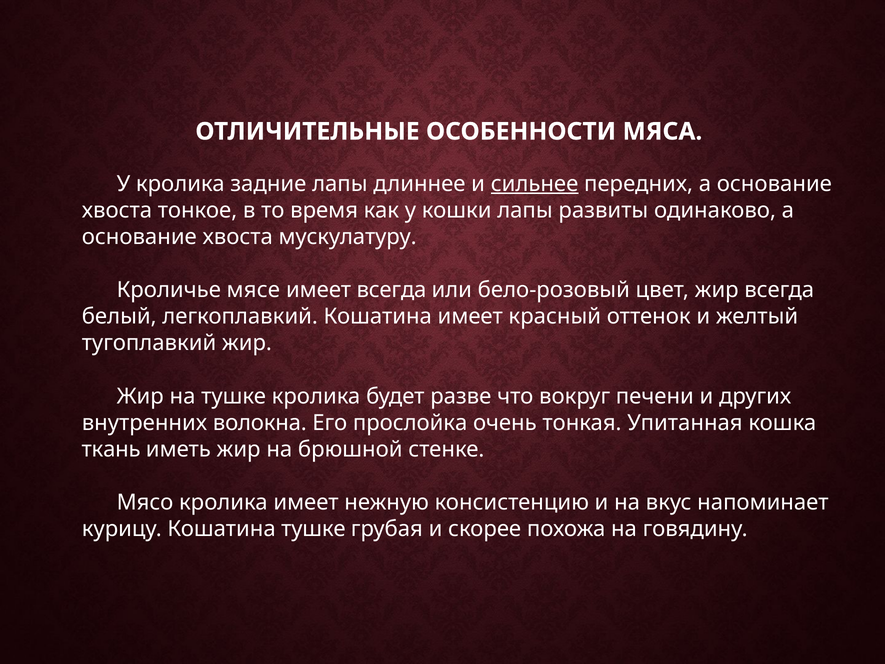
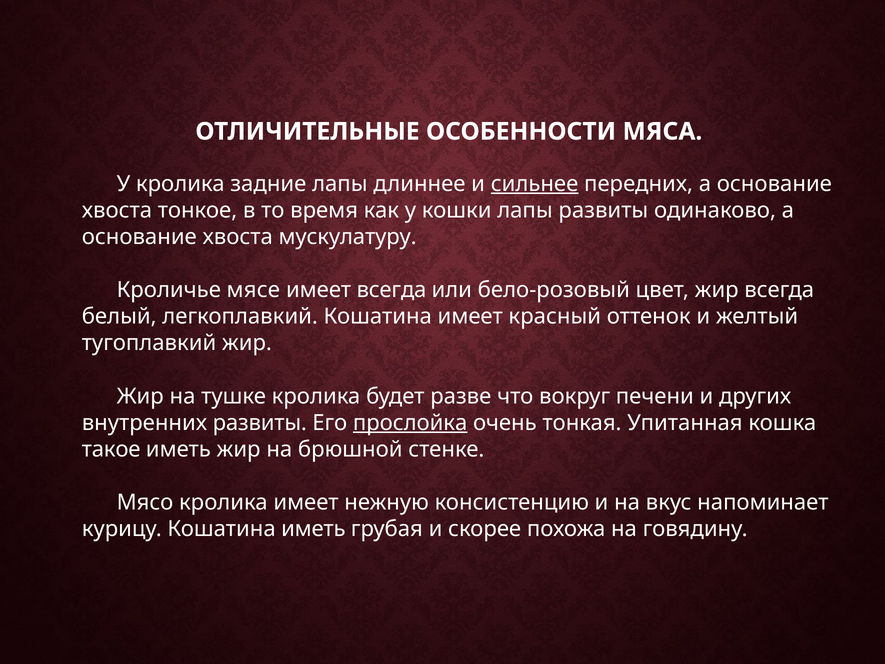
внутренних волокна: волокна -> развиты
прослойка underline: none -> present
ткань: ткань -> такое
Кошатина тушке: тушке -> иметь
